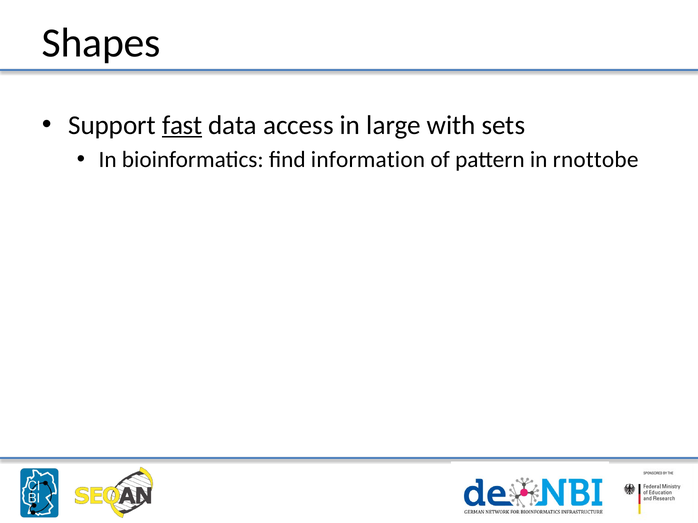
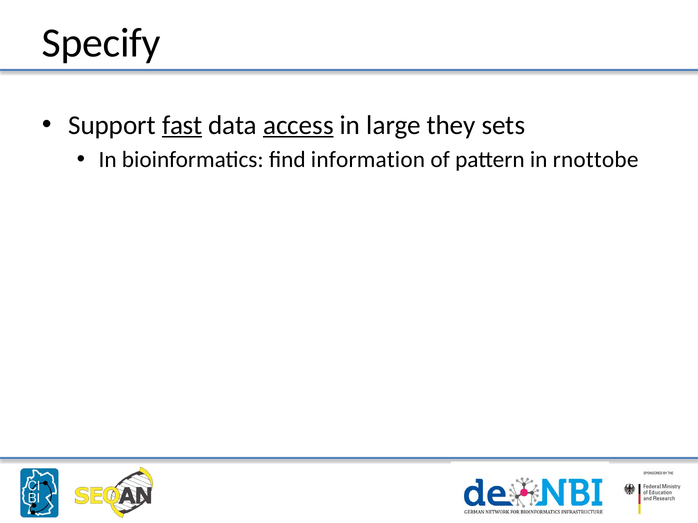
Shapes: Shapes -> Specify
access underline: none -> present
with: with -> they
